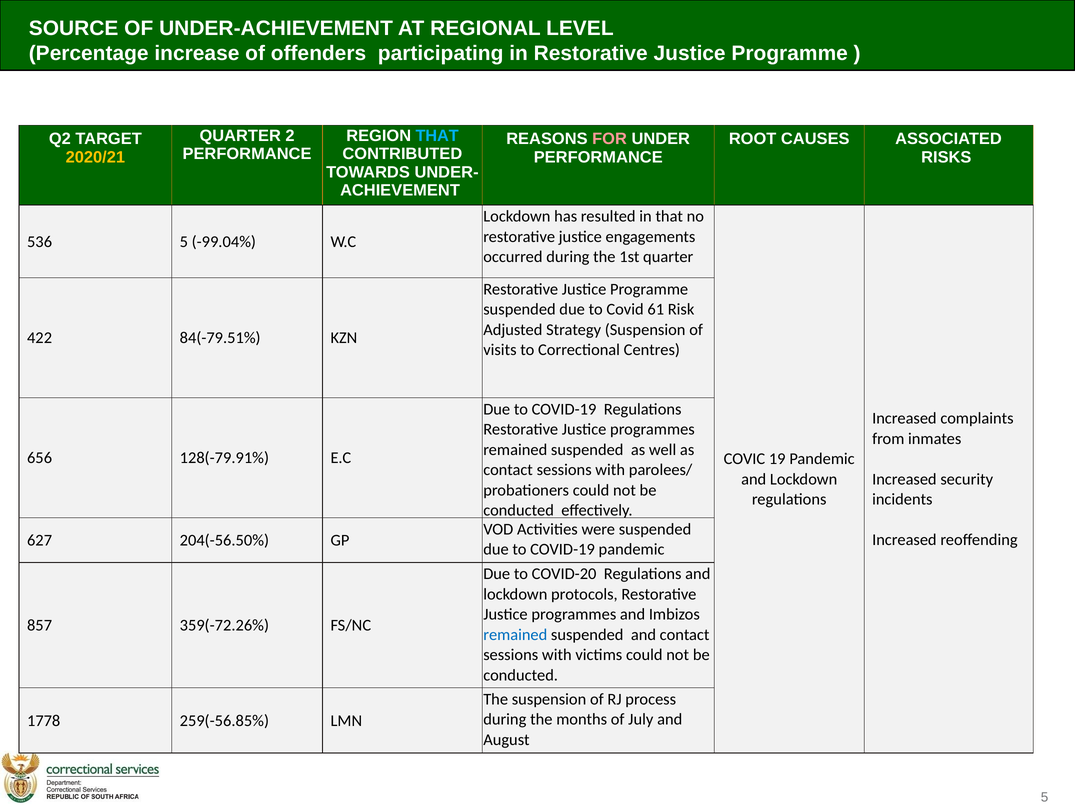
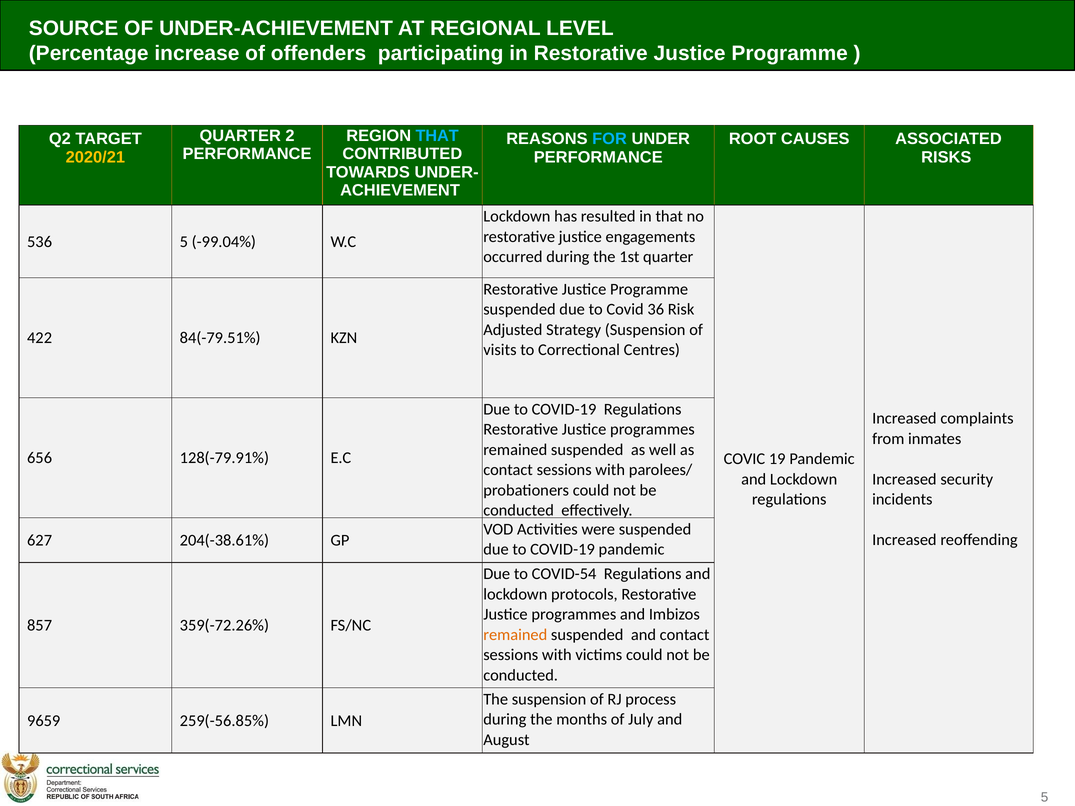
FOR colour: pink -> light blue
61: 61 -> 36
204(-56.50%: 204(-56.50% -> 204(-38.61%
COVID-20: COVID-20 -> COVID-54
remained at (515, 635) colour: blue -> orange
1778: 1778 -> 9659
